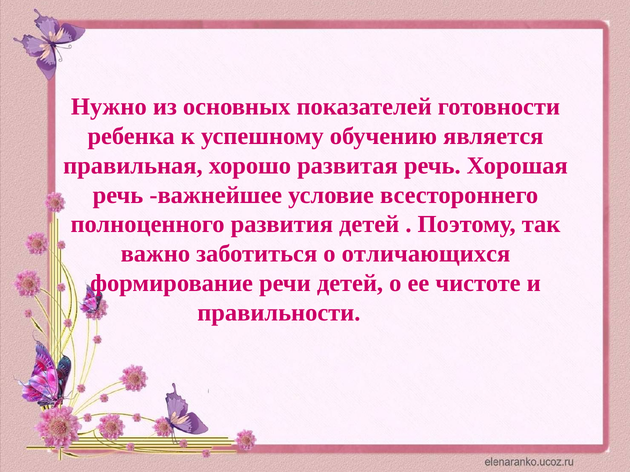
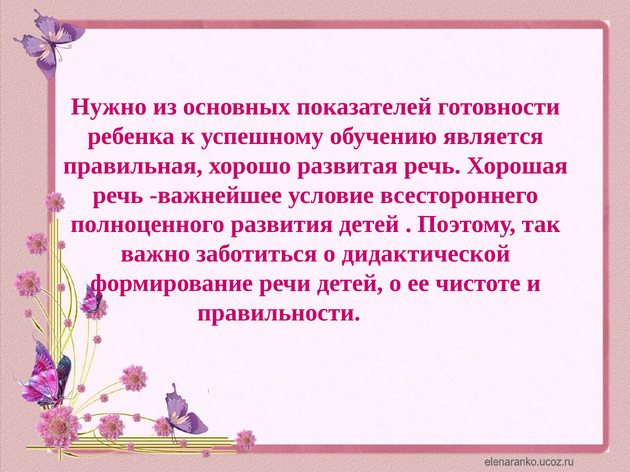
отличающихся: отличающихся -> дидактической
